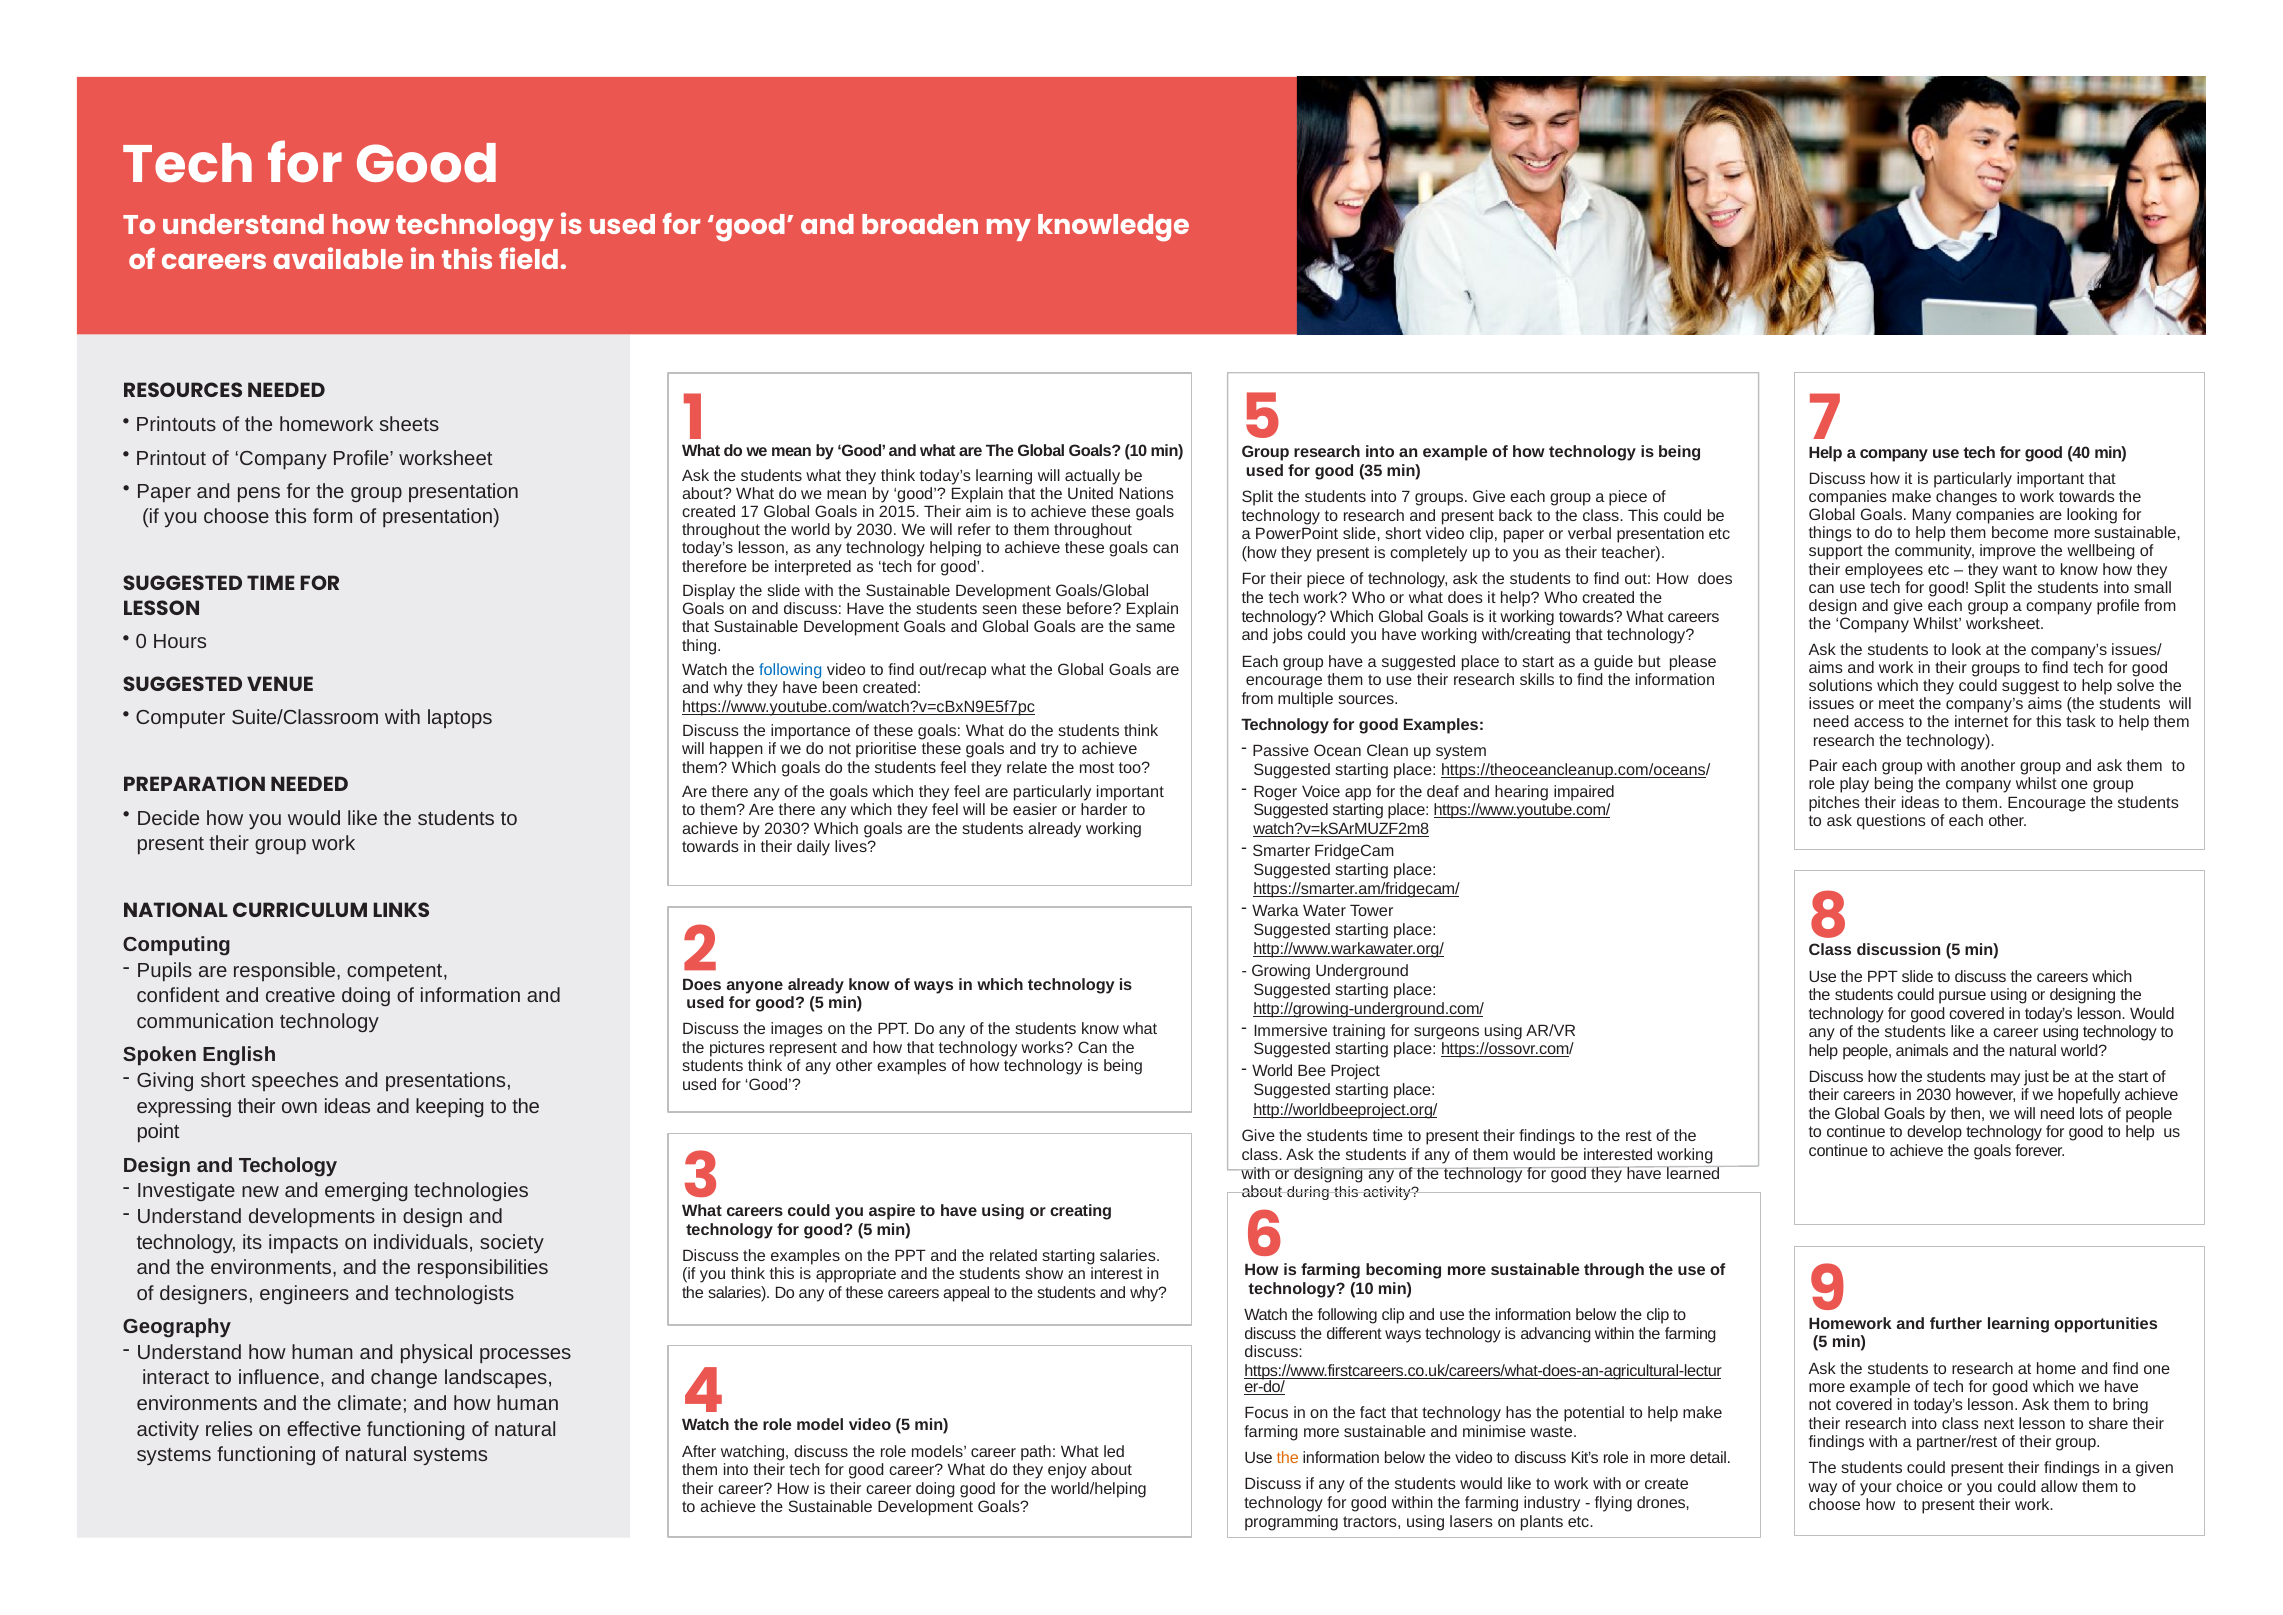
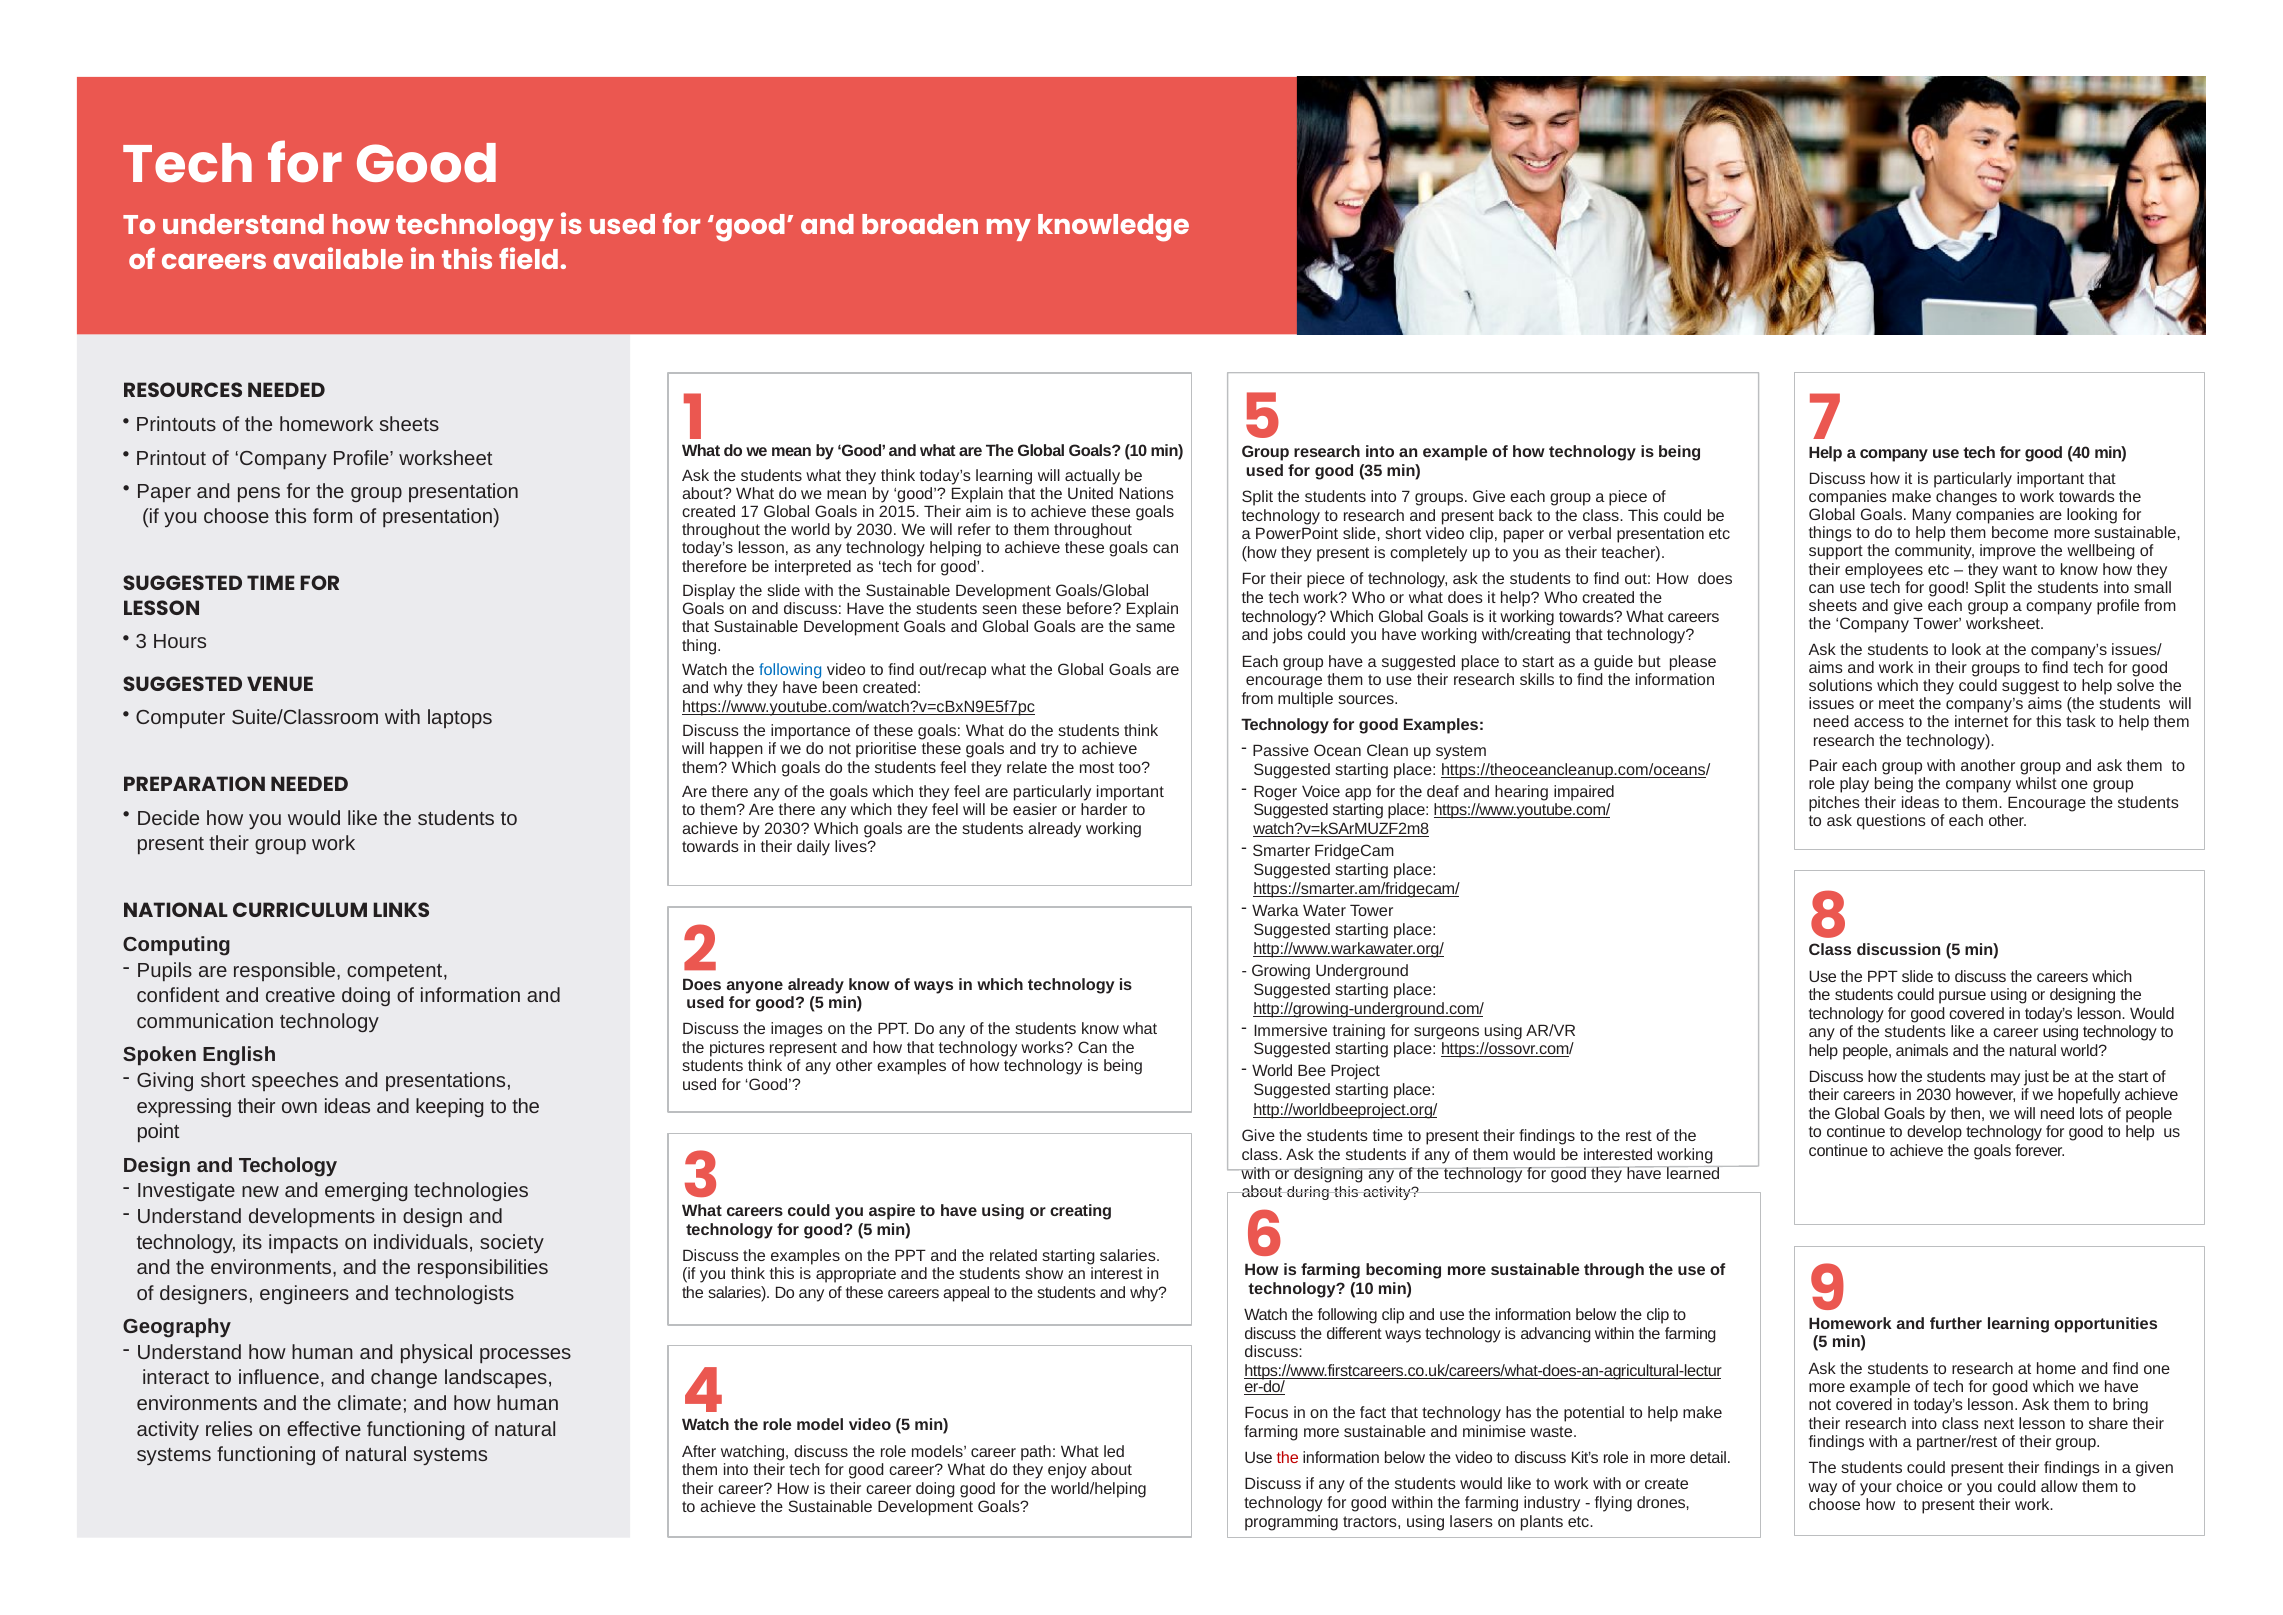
design at (1833, 606): design -> sheets
Whilst at (1938, 624): Whilst -> Tower
0 at (141, 642): 0 -> 3
the at (1288, 1457) colour: orange -> red
